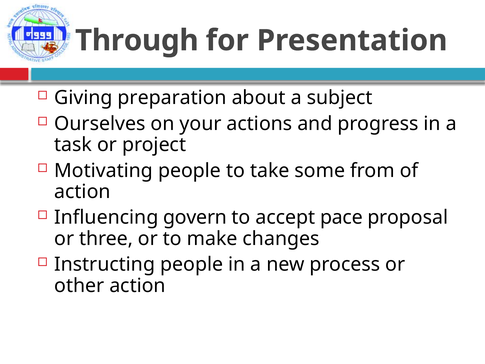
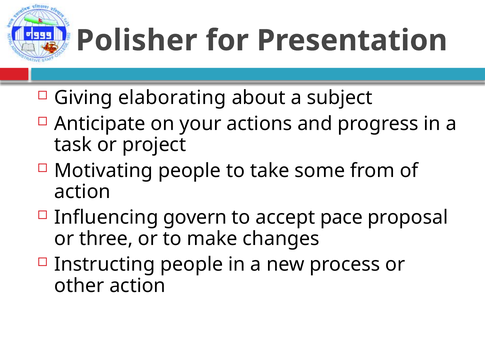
Through: Through -> Polisher
preparation: preparation -> elaborating
Ourselves: Ourselves -> Anticipate
